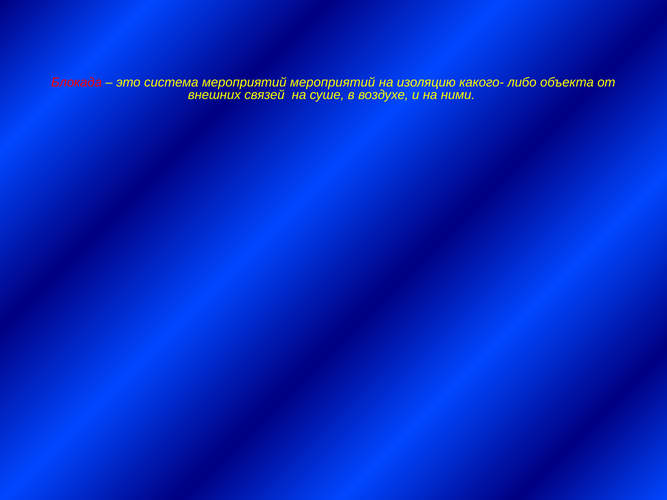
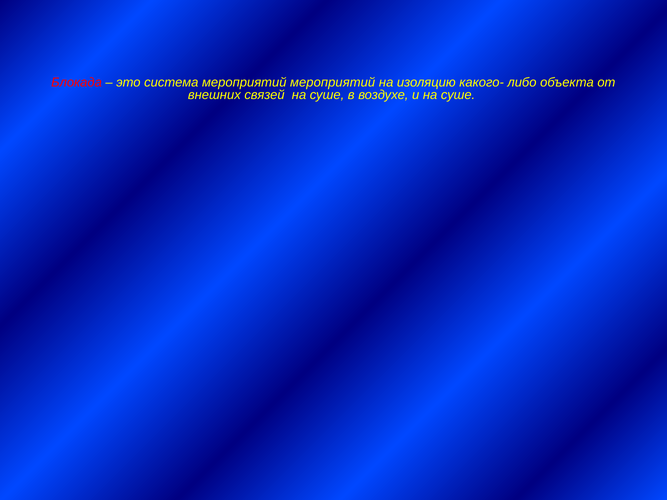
и на ними: ними -> суше
